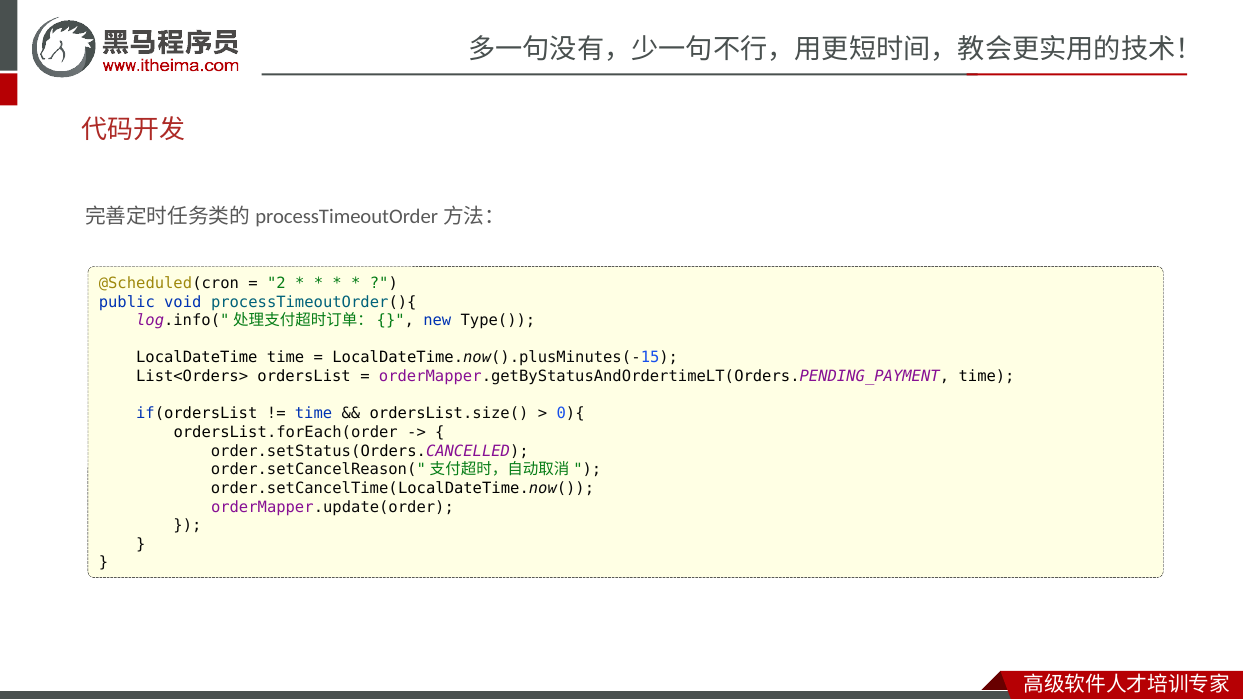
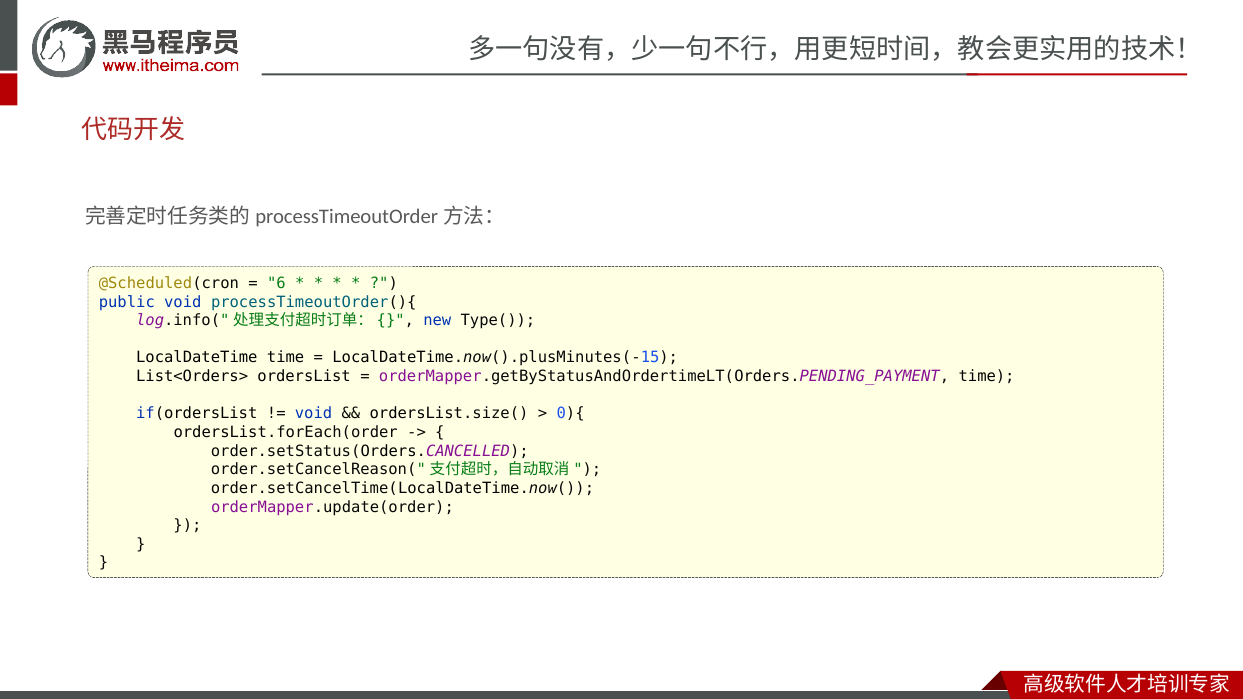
2: 2 -> 6
time at (314, 414): time -> void
